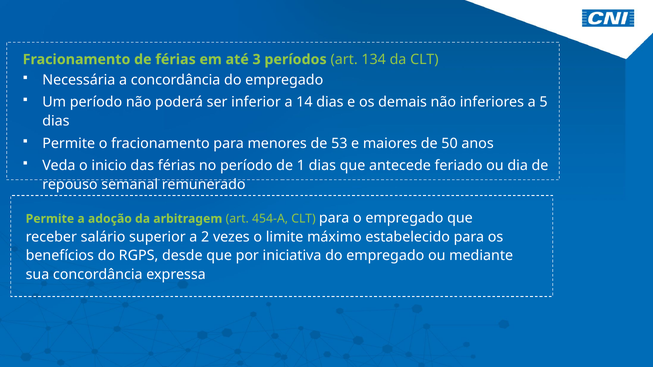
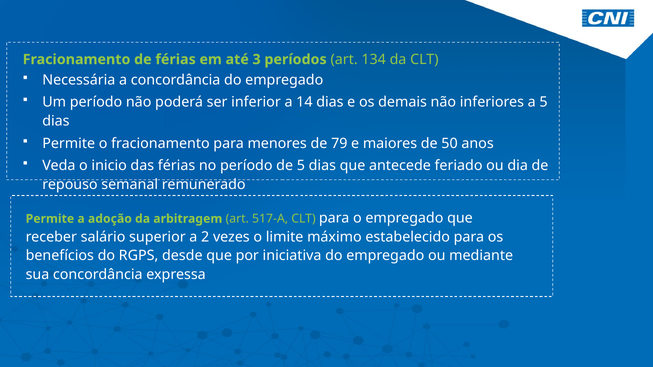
53: 53 -> 79
de 1: 1 -> 5
454-A: 454-A -> 517-A
